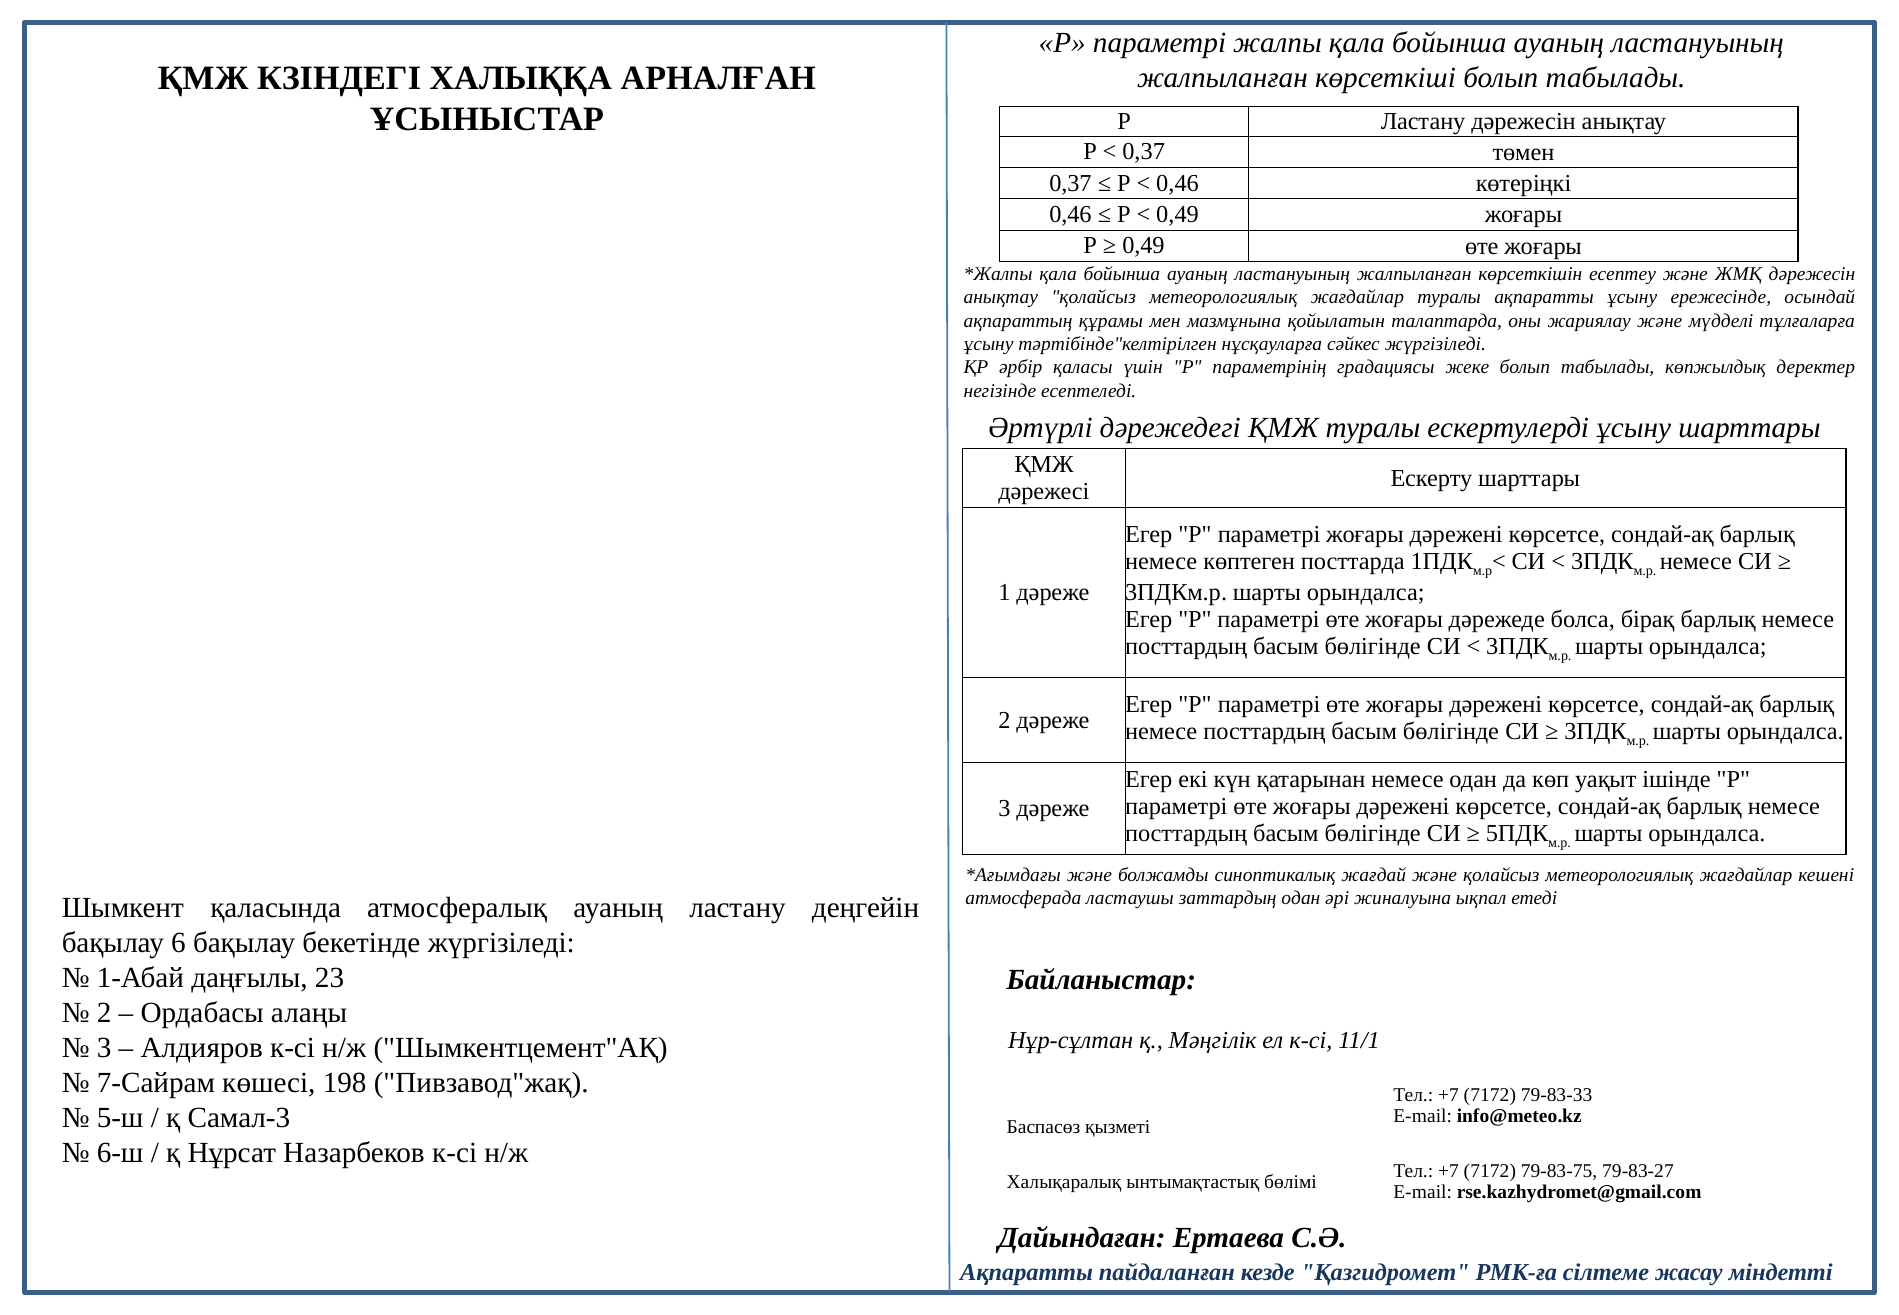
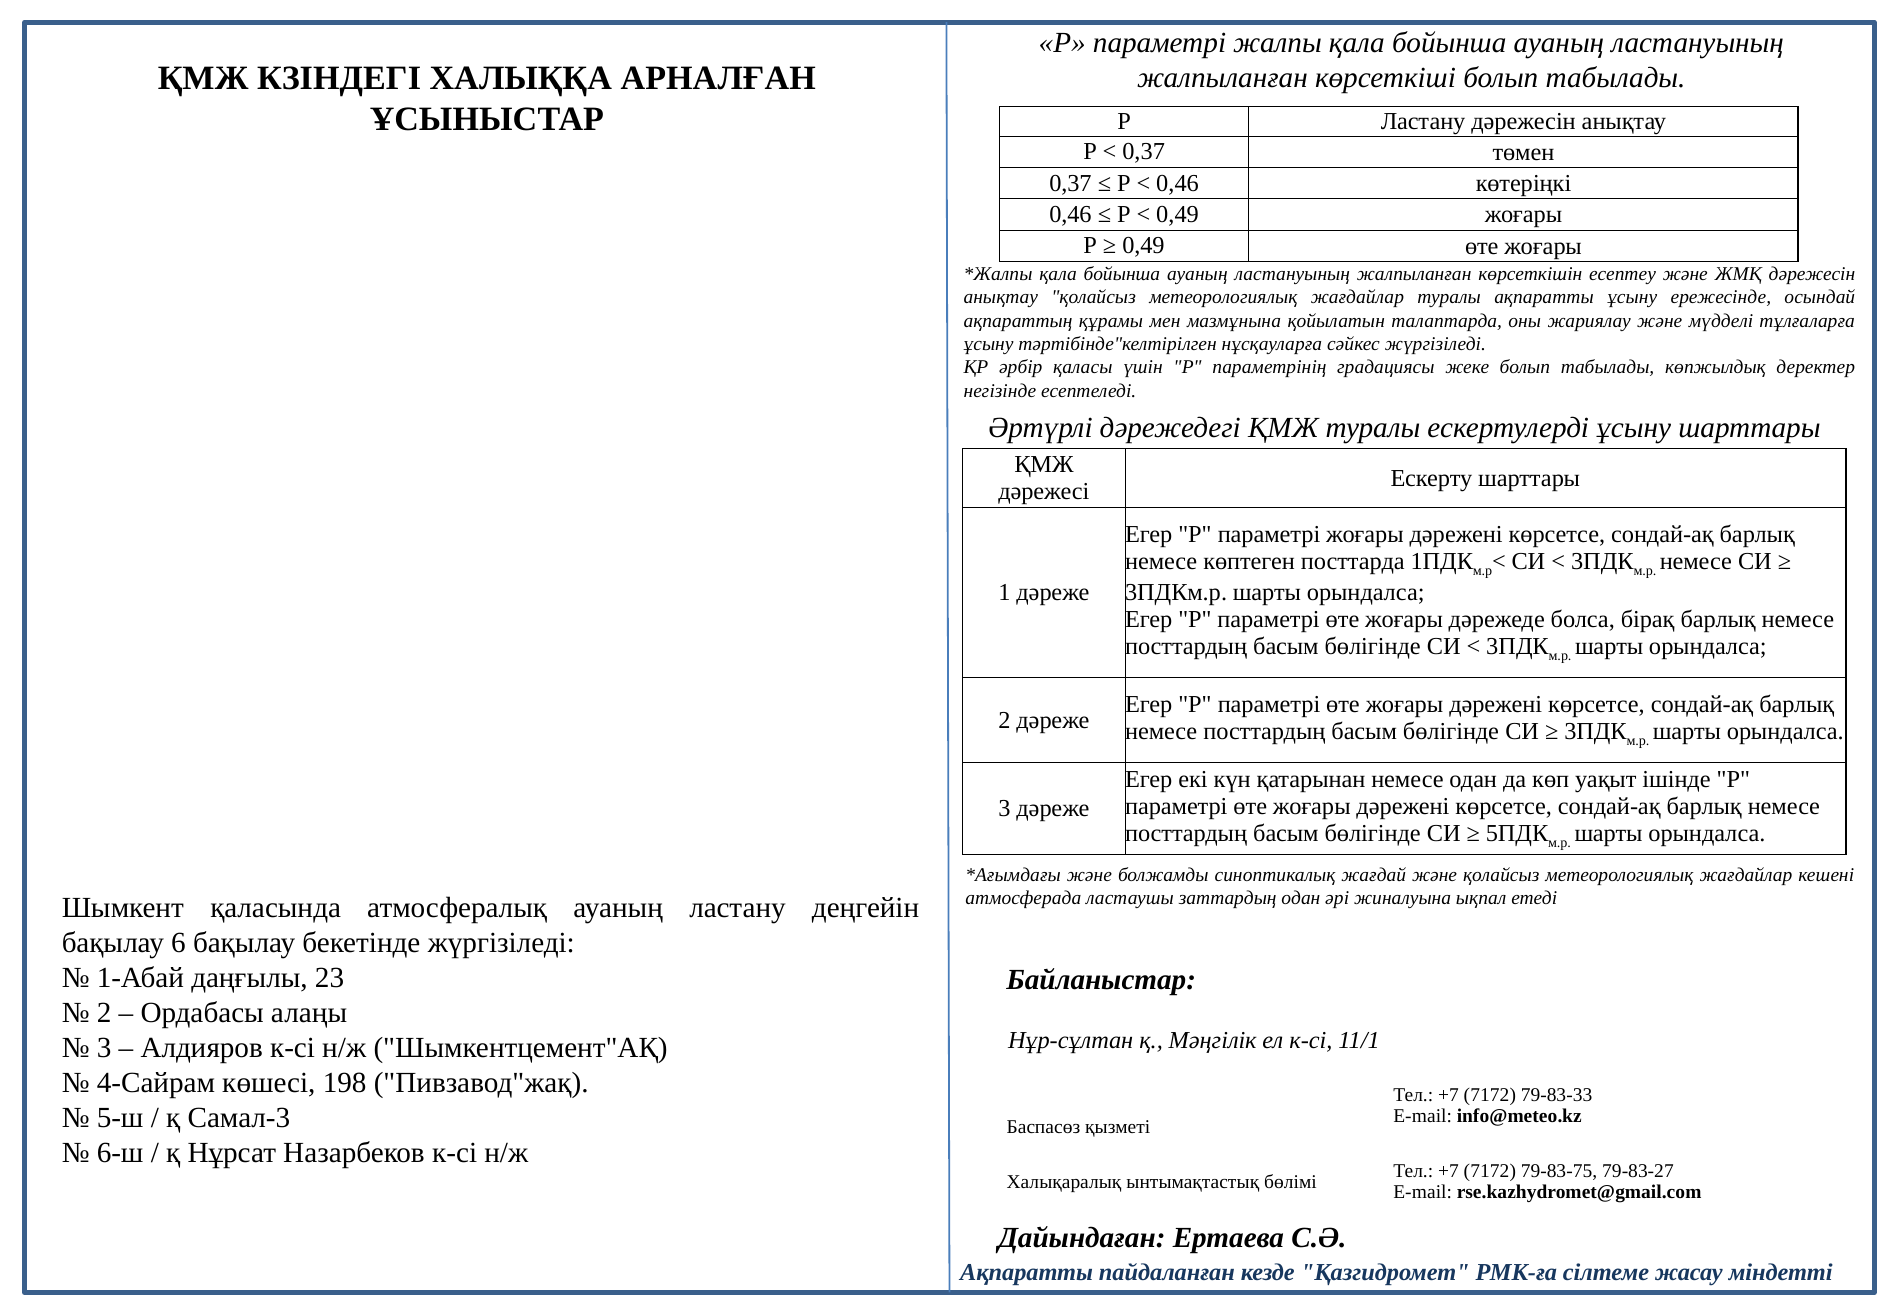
7-Сайрам: 7-Сайрам -> 4-Сайрам
